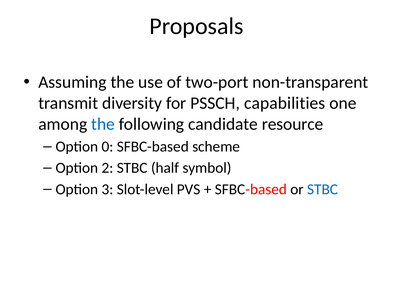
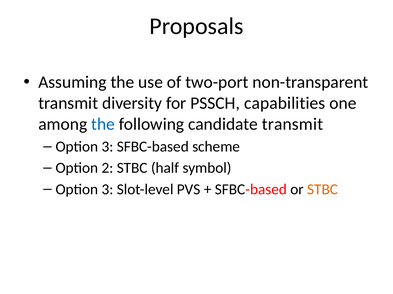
candidate resource: resource -> transmit
0 at (107, 147): 0 -> 3
STBC at (323, 190) colour: blue -> orange
